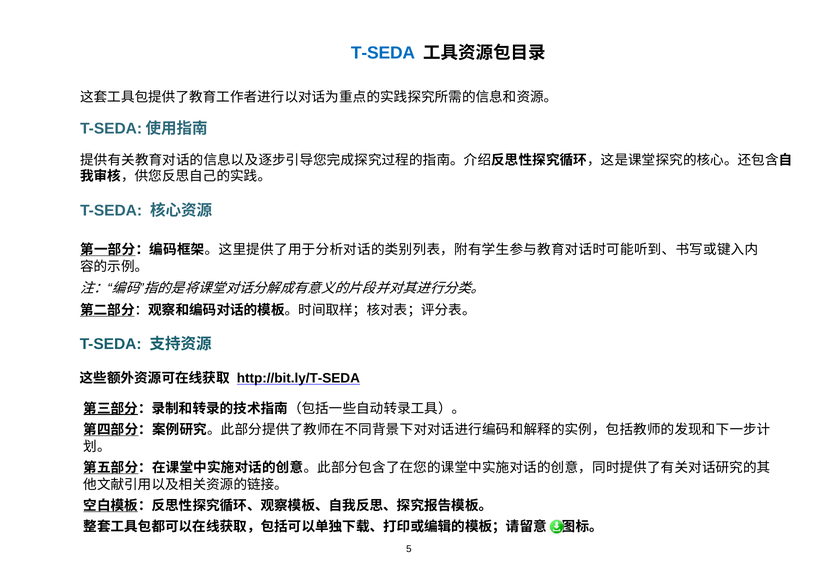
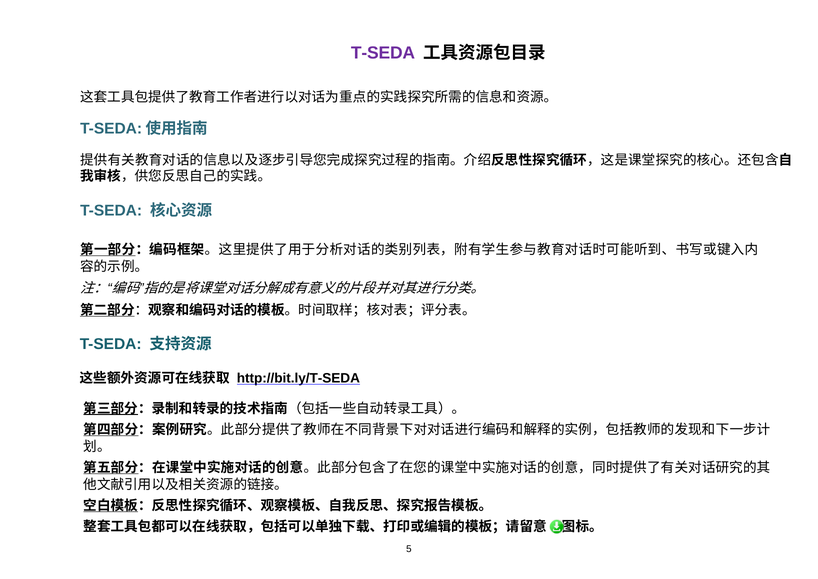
T-SEDA at (383, 53) colour: blue -> purple
